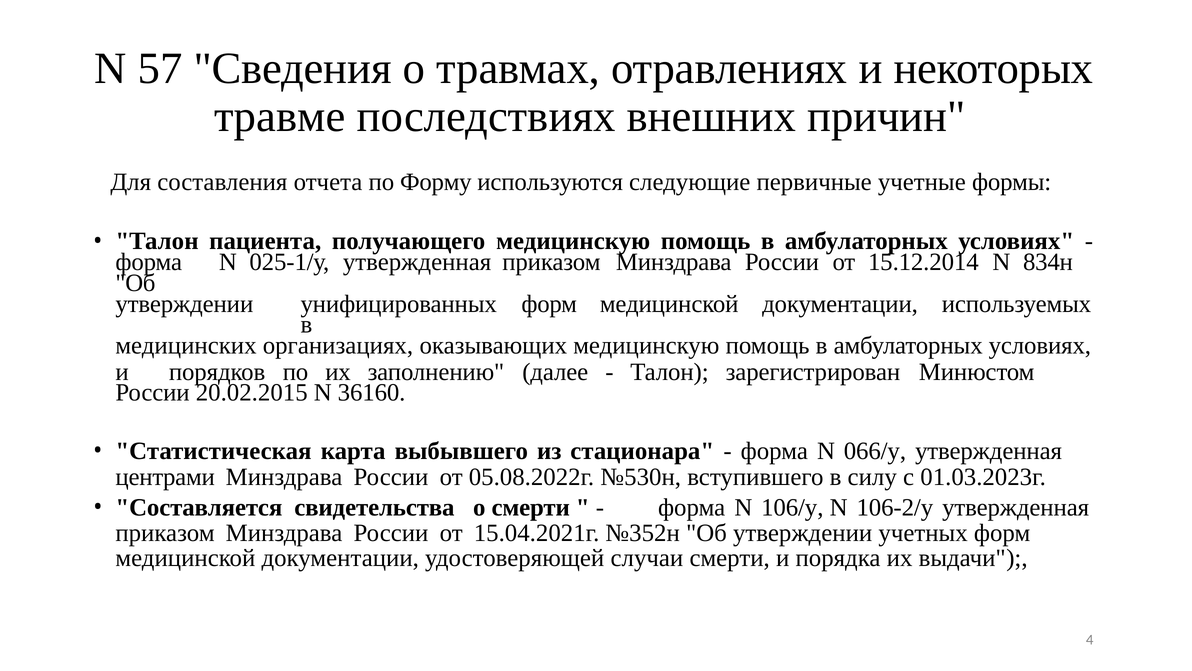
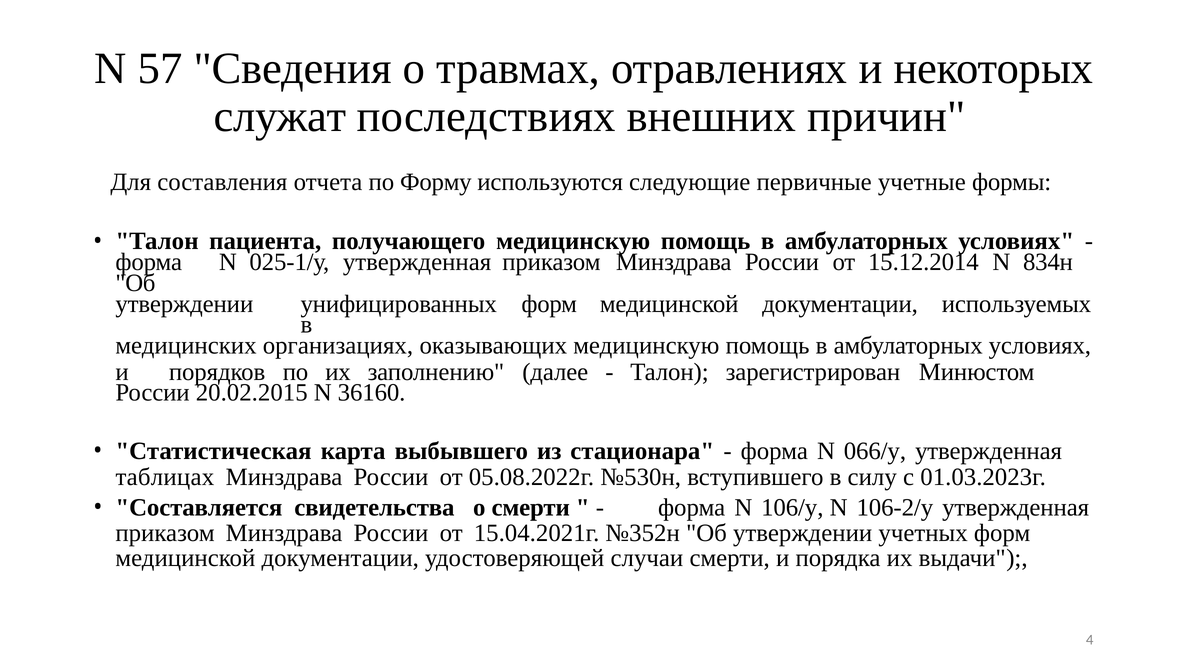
травме: травме -> служат
центрами: центрами -> таблицах
